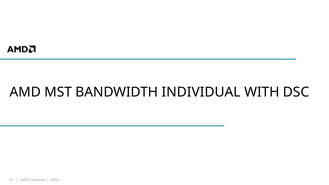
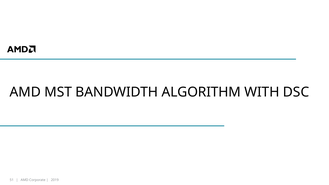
INDIVIDUAL: INDIVIDUAL -> ALGORITHM
